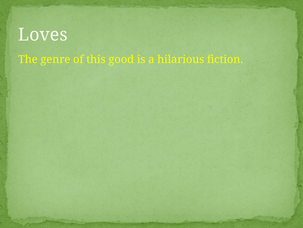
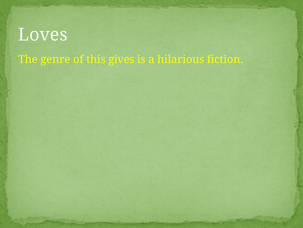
good: good -> gives
